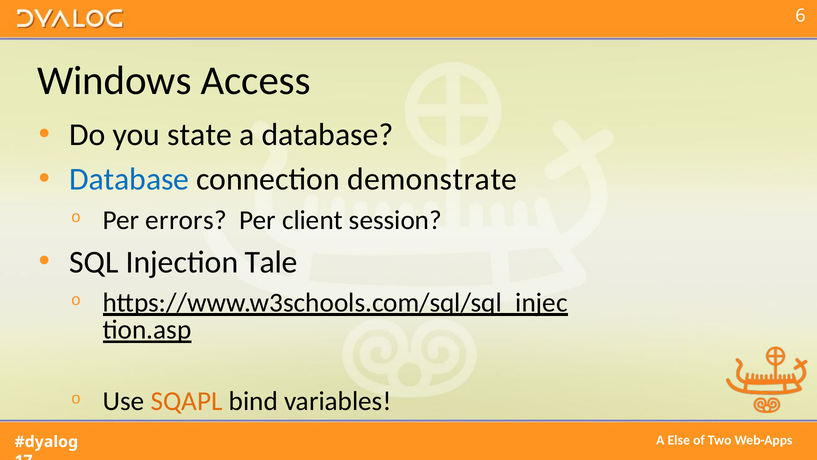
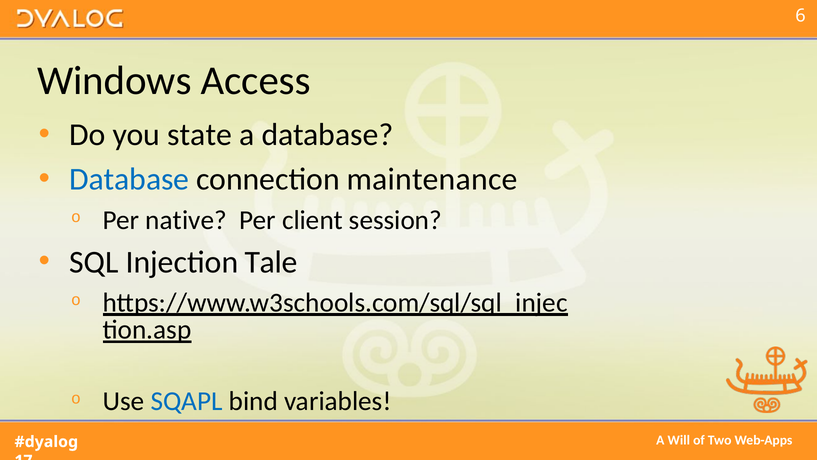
demonstrate: demonstrate -> maintenance
errors: errors -> native
SQAPL colour: orange -> blue
Else: Else -> Will
